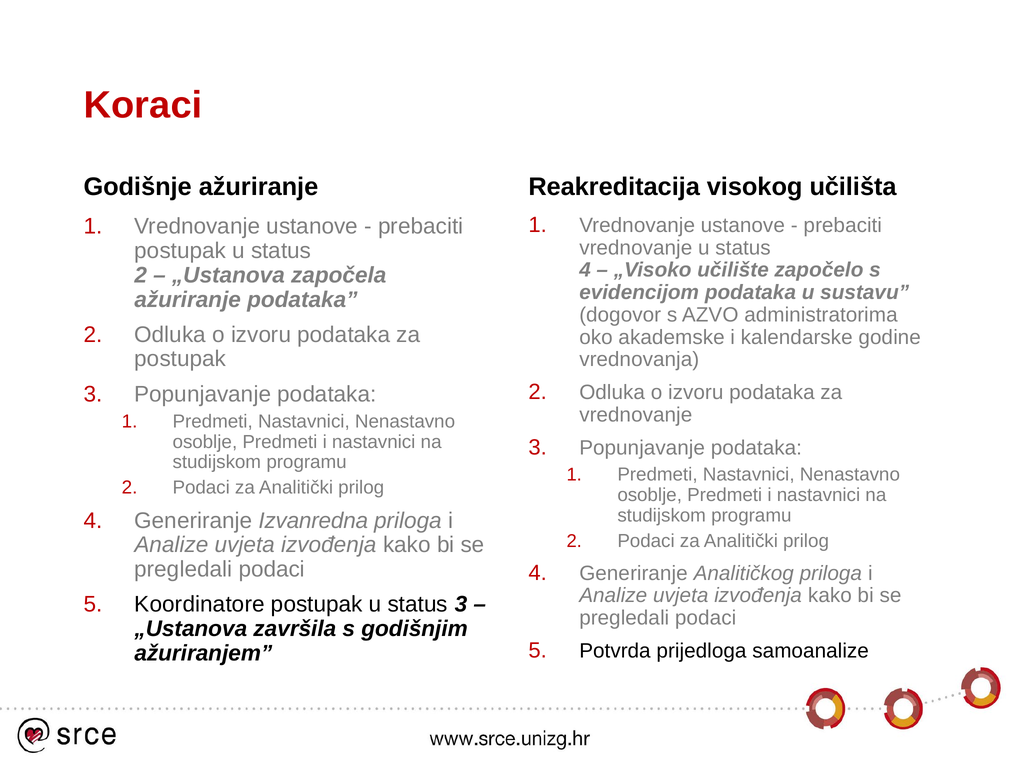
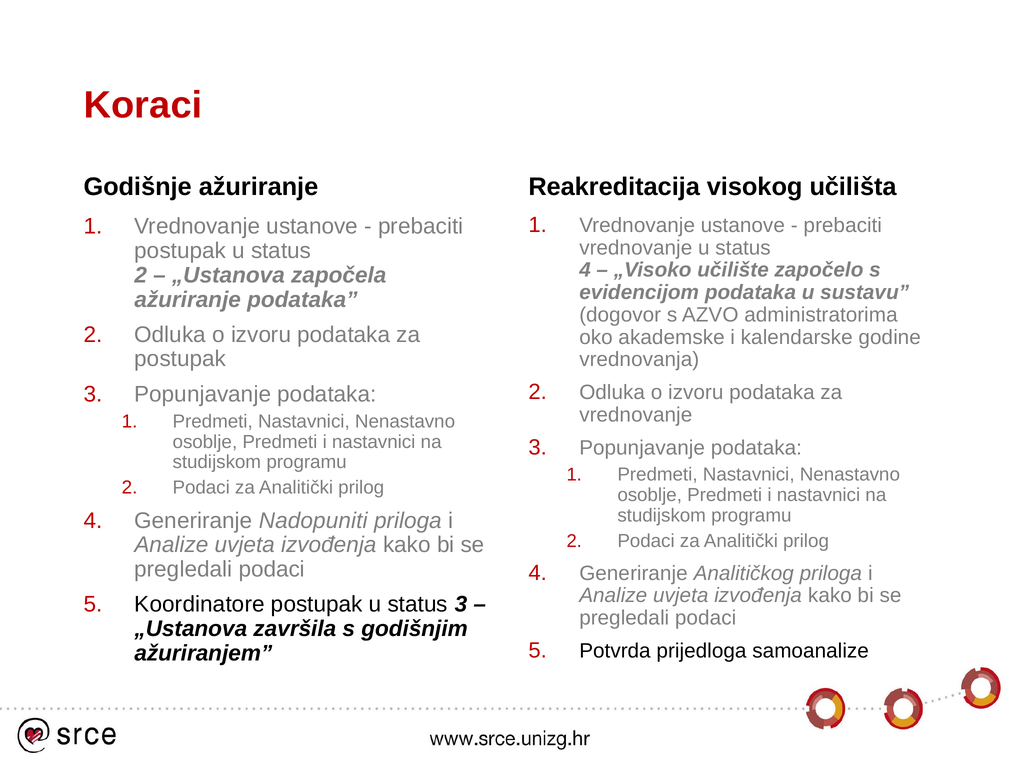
Izvanredna: Izvanredna -> Nadopuniti
